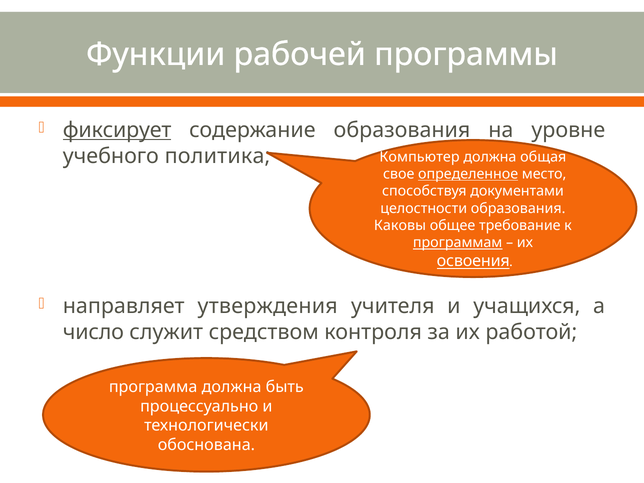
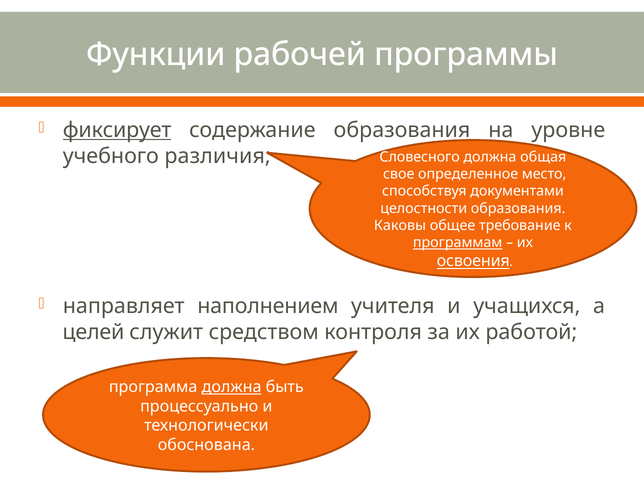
политика: политика -> различия
Компьютер: Компьютер -> Словесного
определенное underline: present -> none
утверждения: утверждения -> наполнением
число: число -> целей
должна at (232, 387) underline: none -> present
